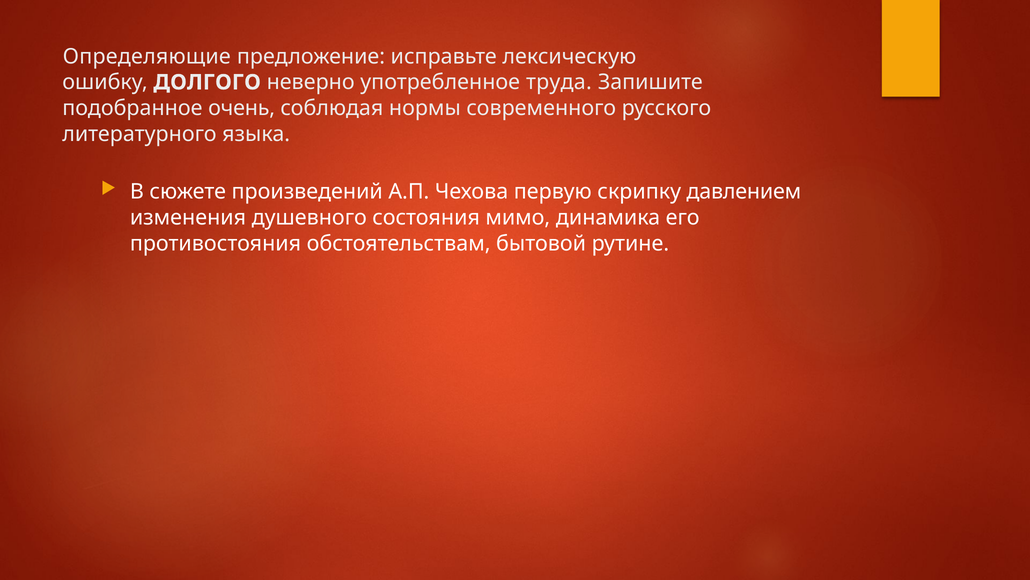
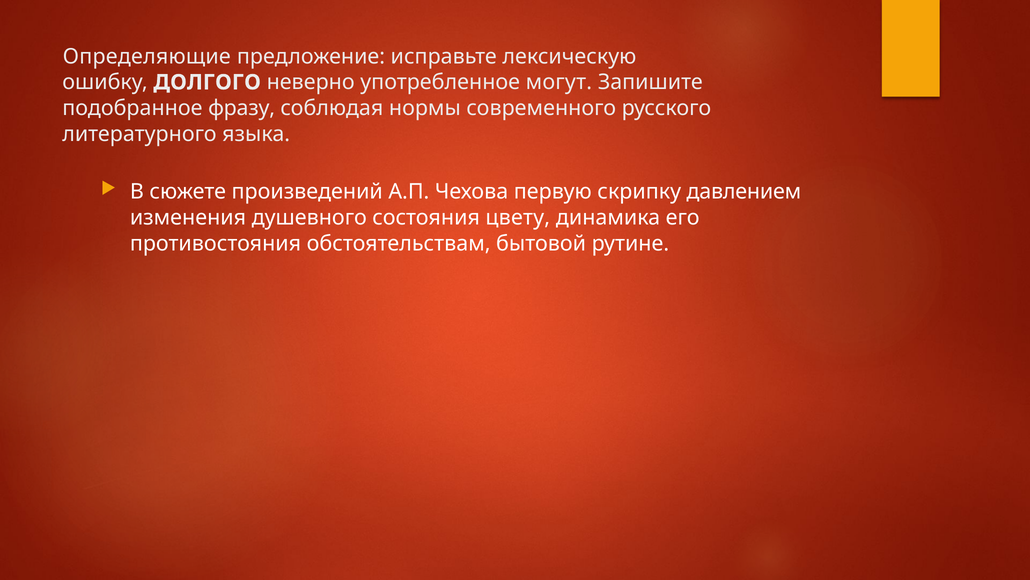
труда: труда -> могут
очень: очень -> фразу
мимо: мимо -> цвету
